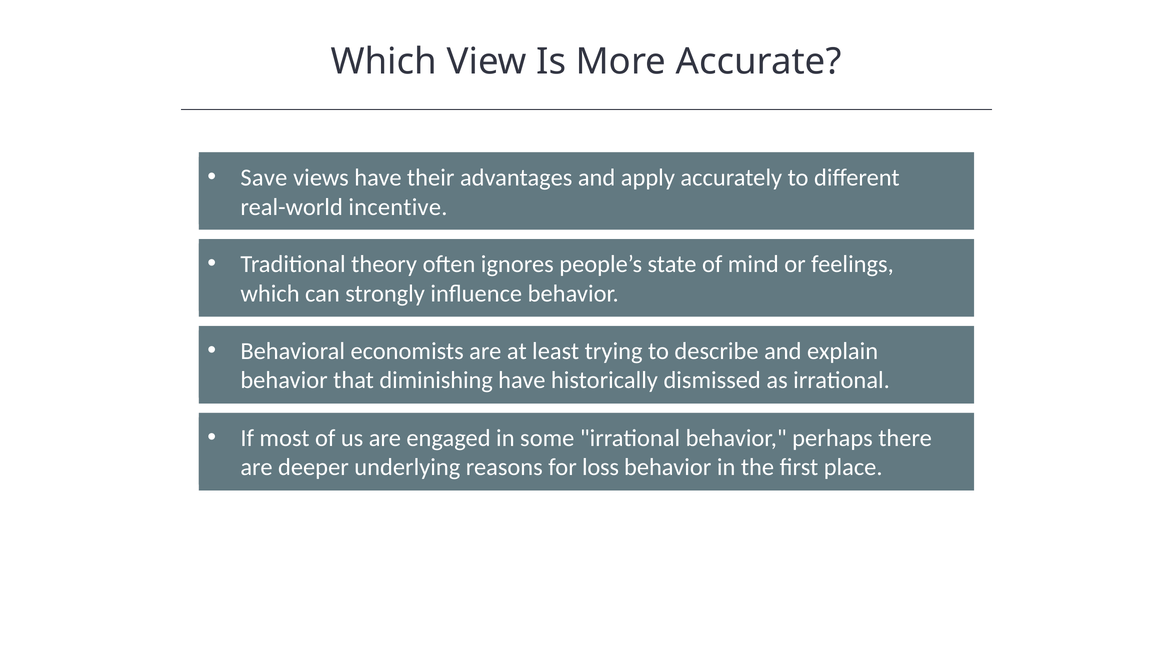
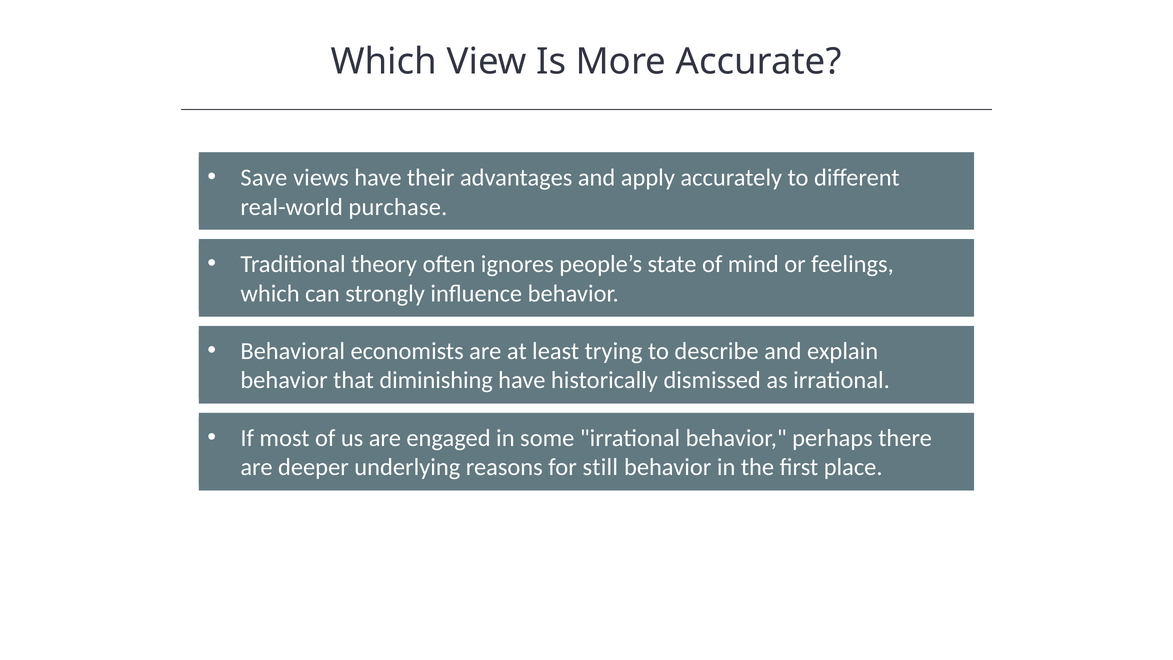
incentive: incentive -> purchase
loss: loss -> still
